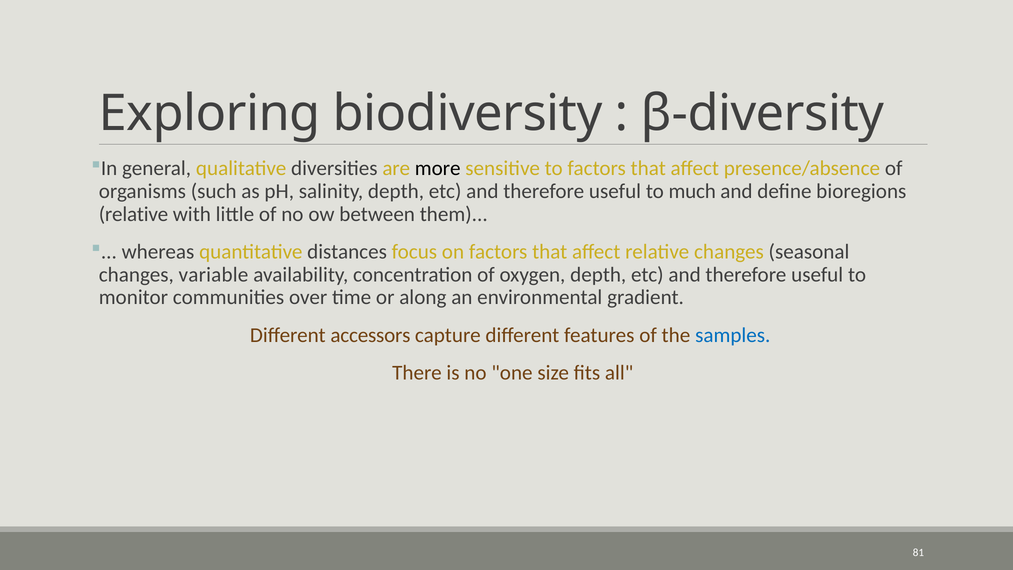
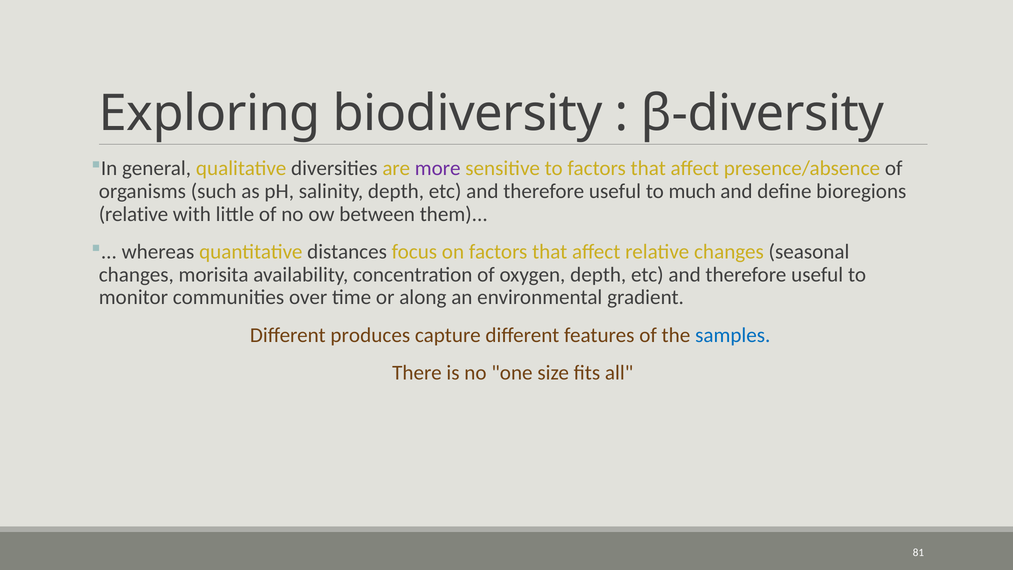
more colour: black -> purple
variable: variable -> morisita
accessors: accessors -> produces
